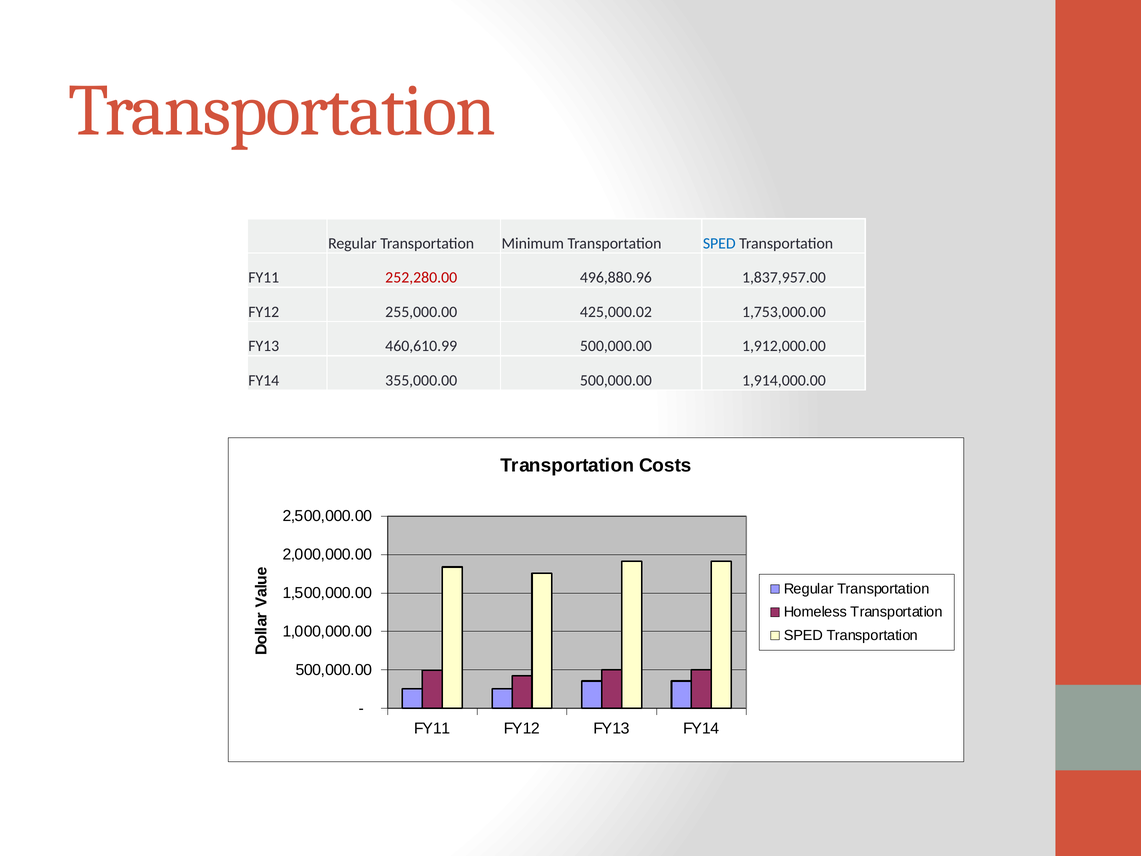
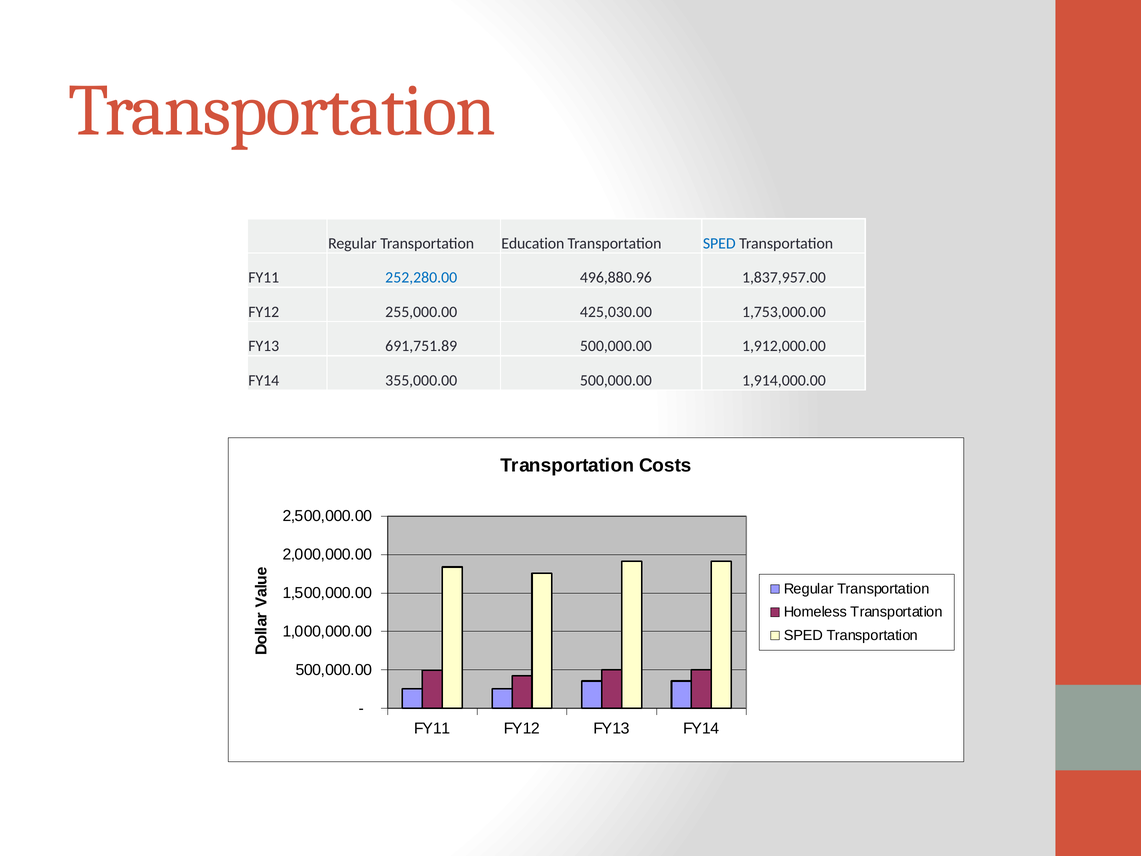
Minimum: Minimum -> Education
252,280.00 colour: red -> blue
425,000.02: 425,000.02 -> 425,030.00
460,610.99: 460,610.99 -> 691,751.89
